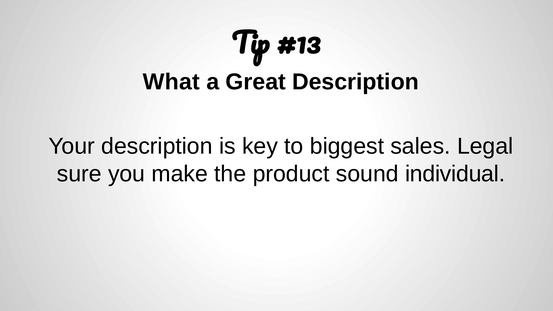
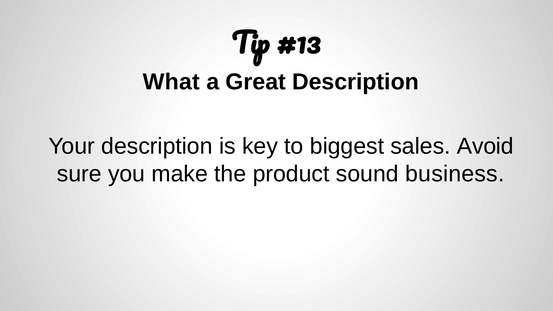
Legal: Legal -> Avoid
individual: individual -> business
